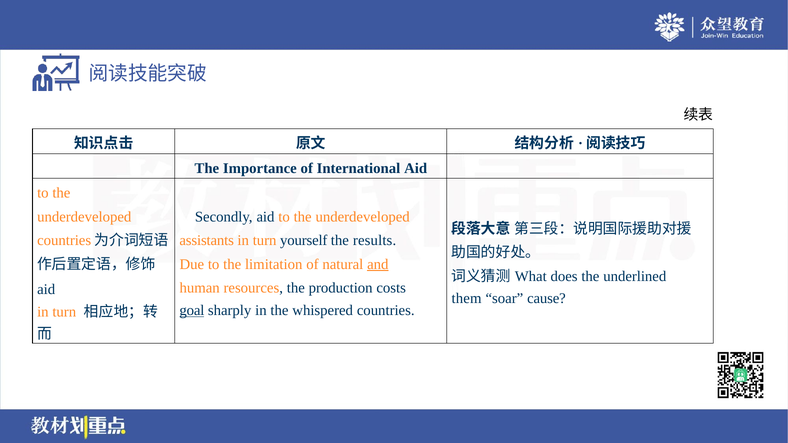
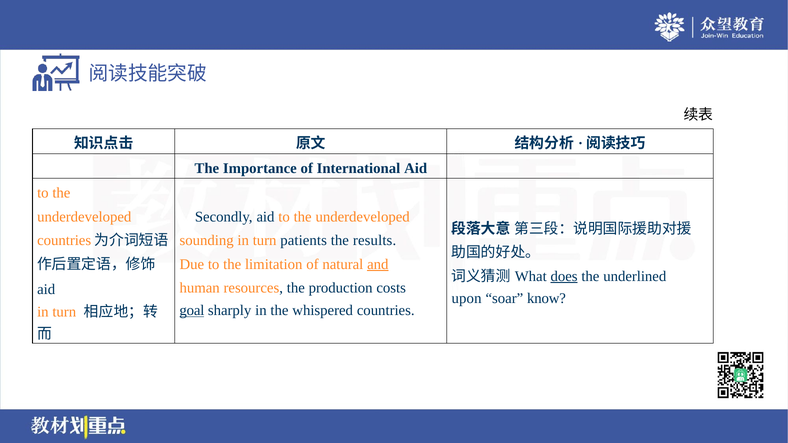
assistants: assistants -> sounding
yourself: yourself -> patients
does underline: none -> present
them: them -> upon
cause: cause -> know
